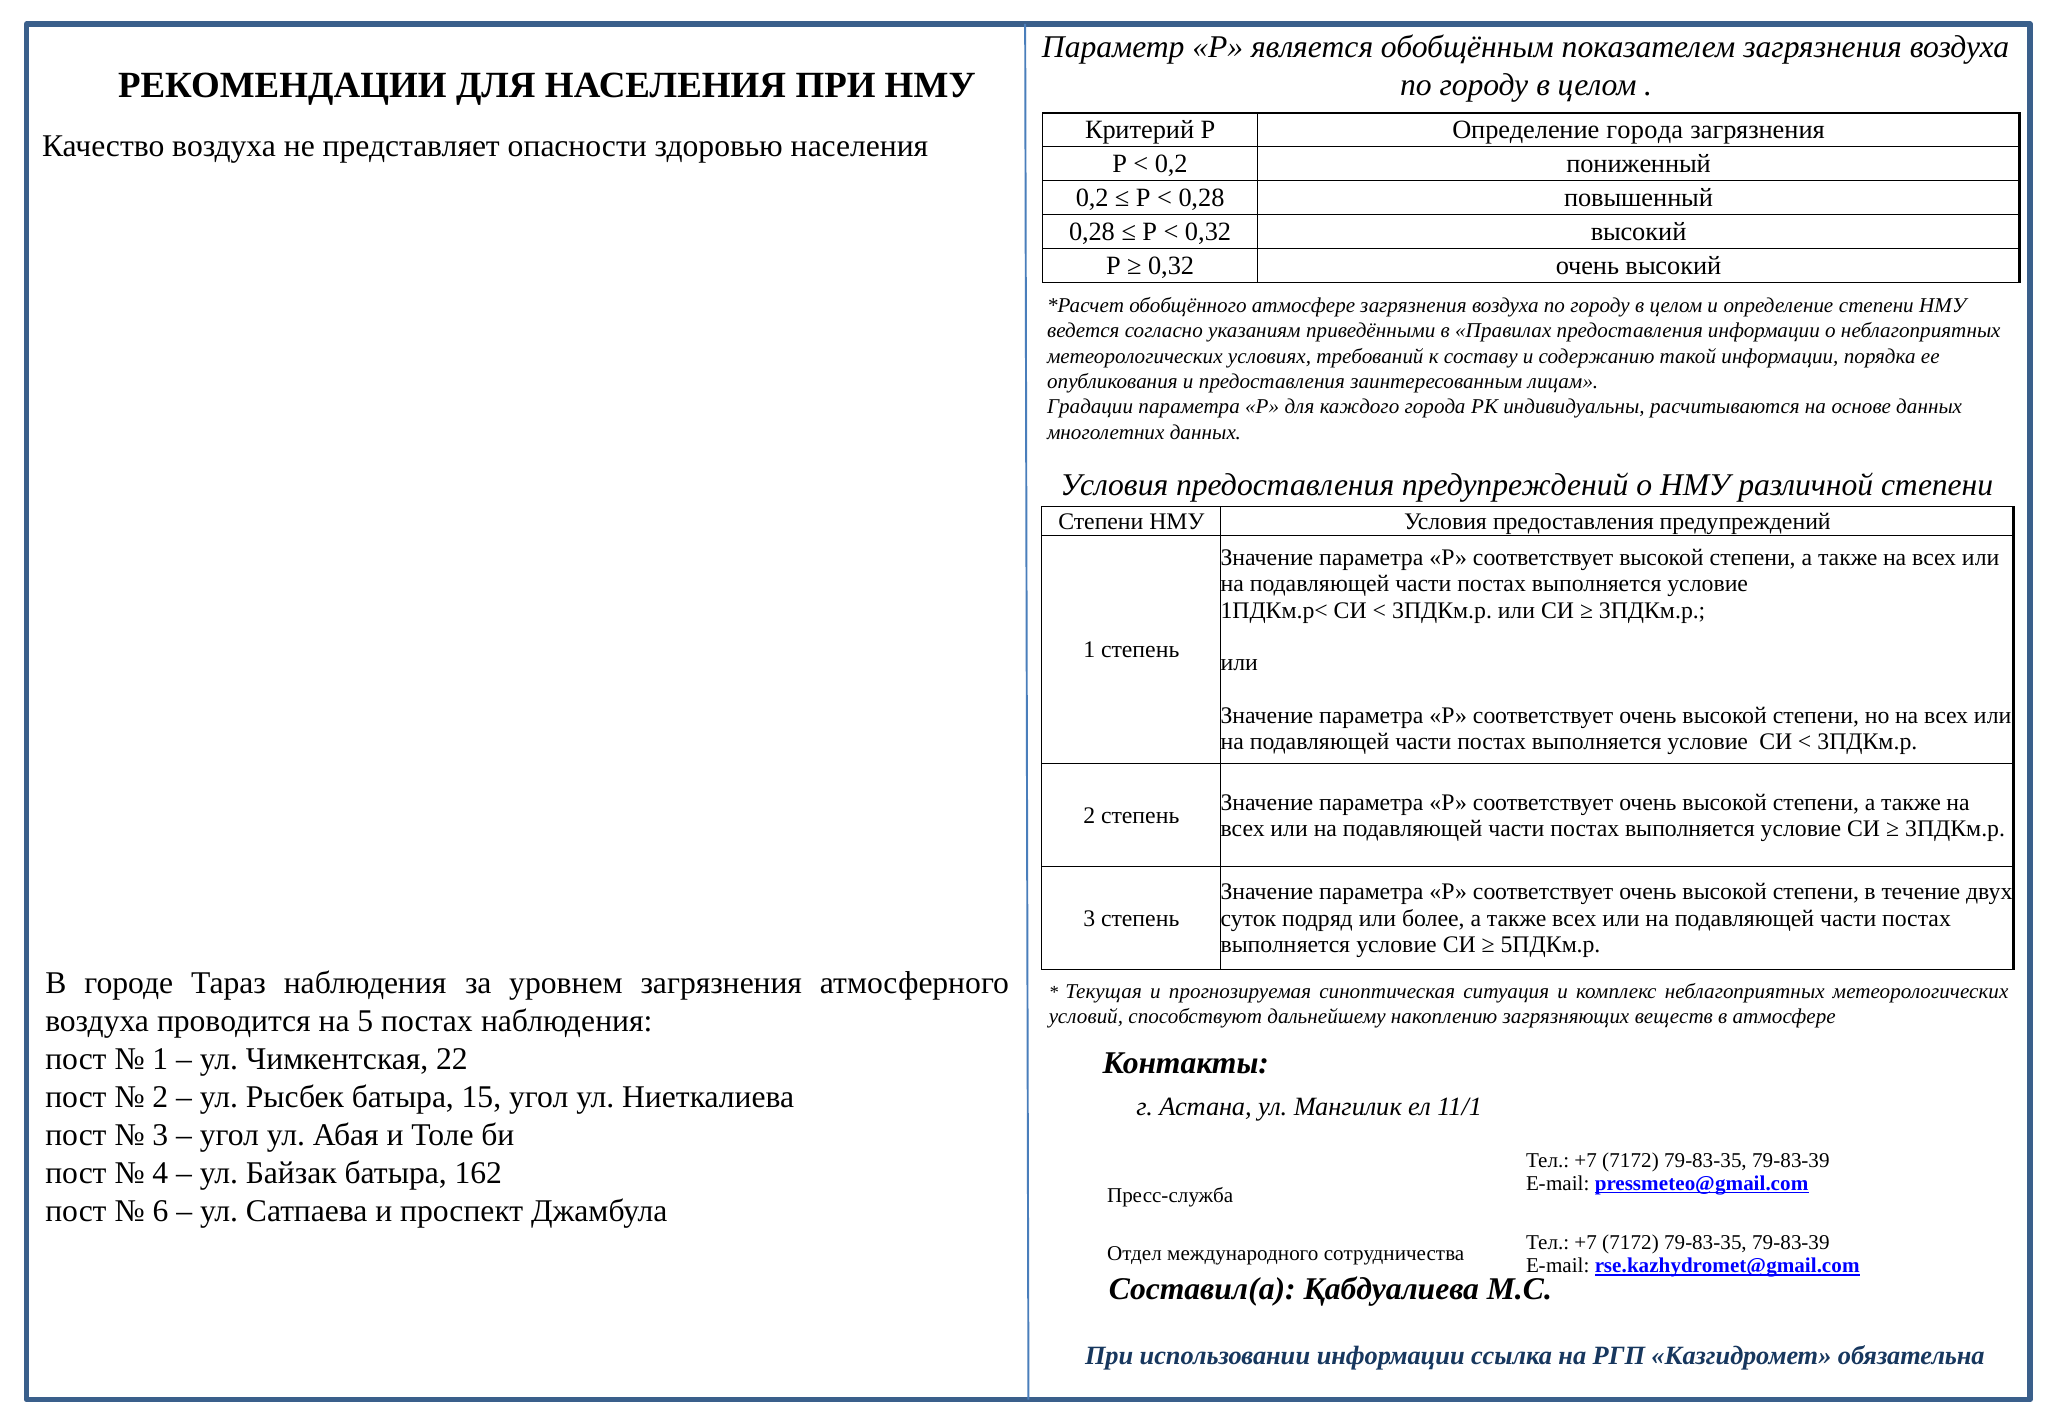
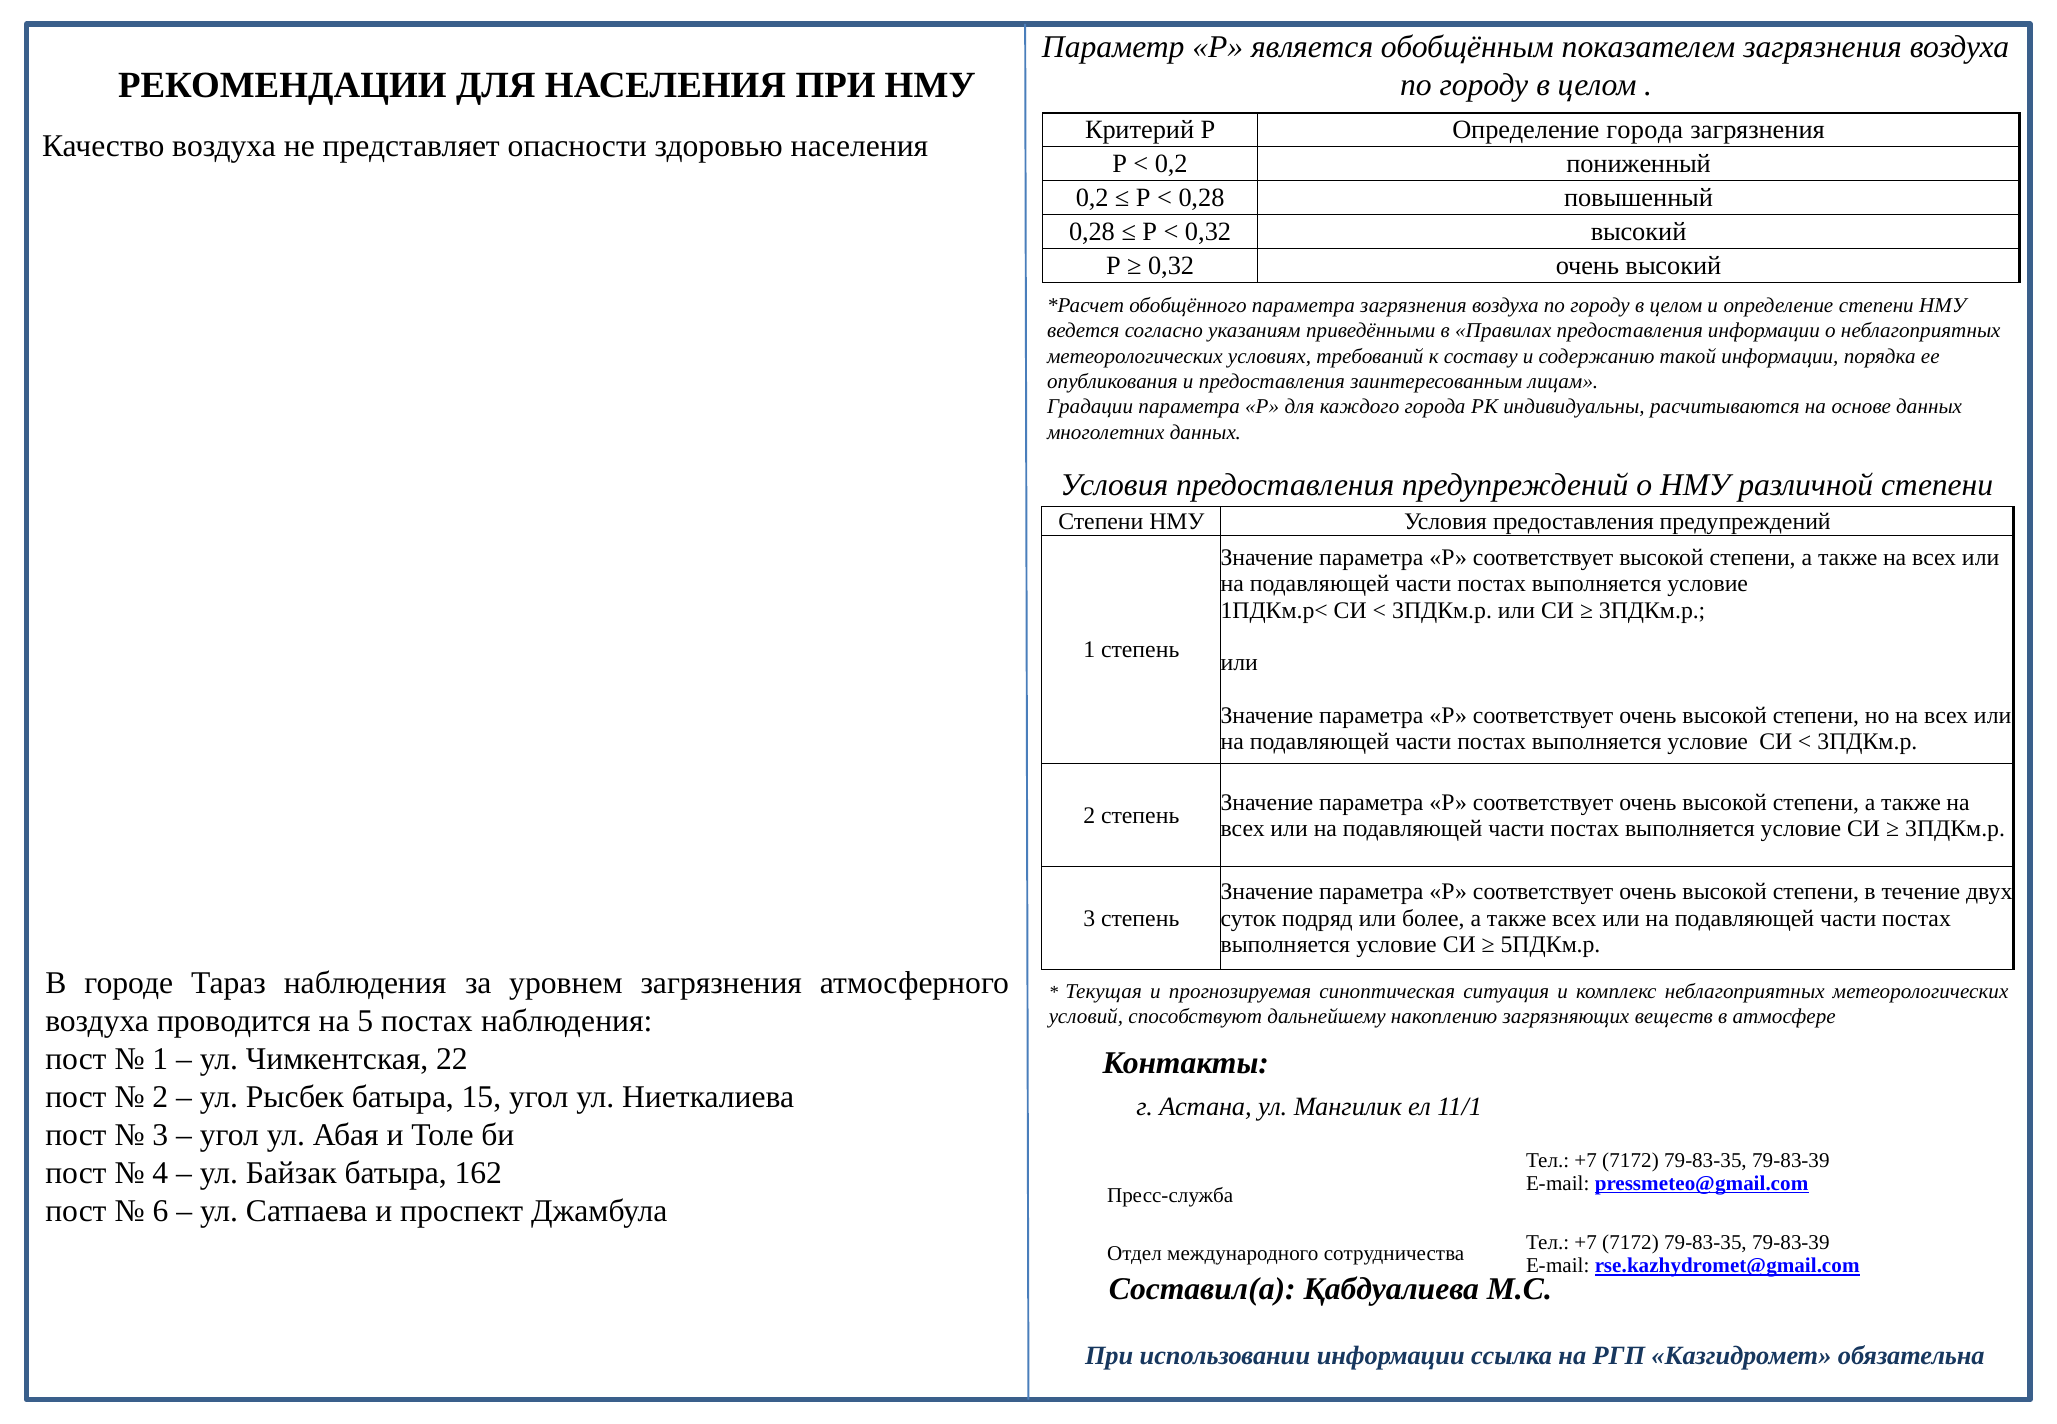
обобщённого атмосфере: атмосфере -> параметра
